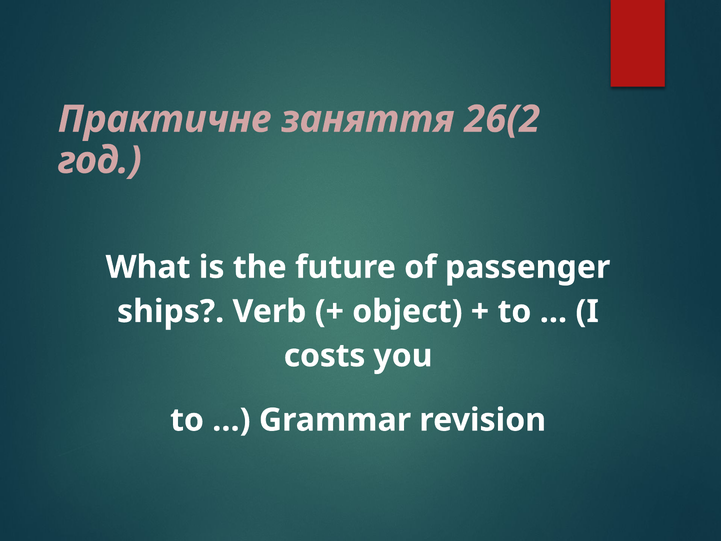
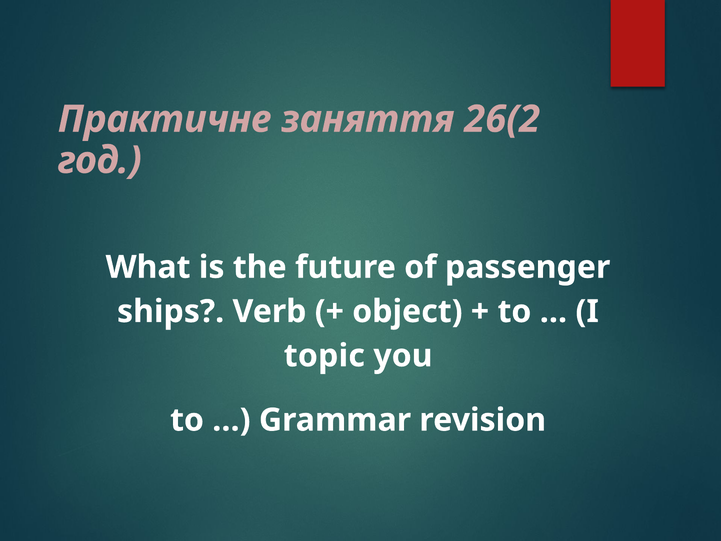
costs: costs -> topic
